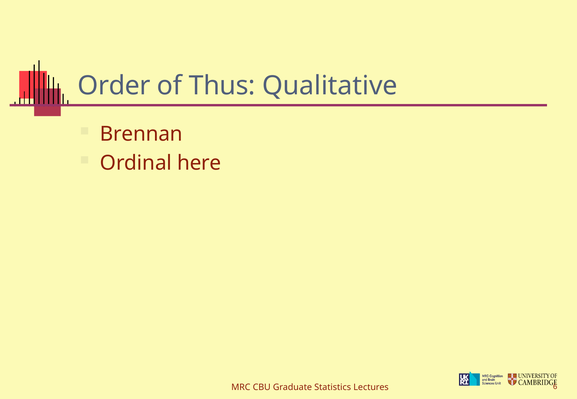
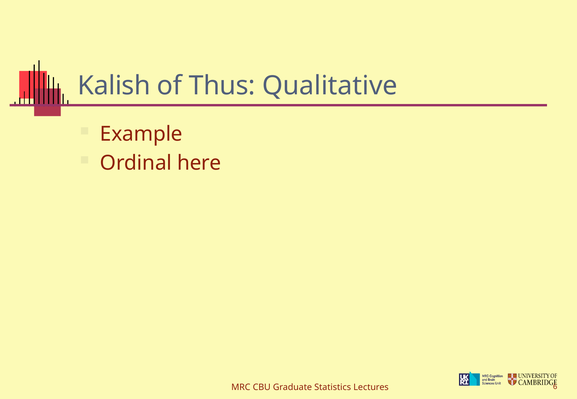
Order: Order -> Kalish
Brennan: Brennan -> Example
